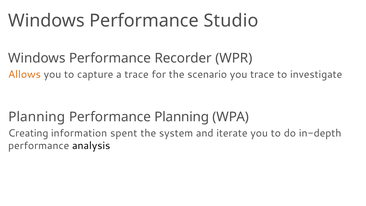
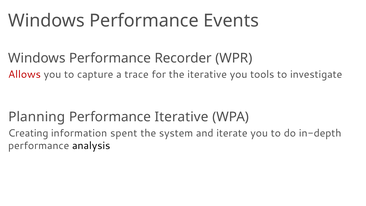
Studio: Studio -> Events
Allows colour: orange -> red
the scenario: scenario -> iterative
you trace: trace -> tools
Performance Planning: Planning -> Iterative
